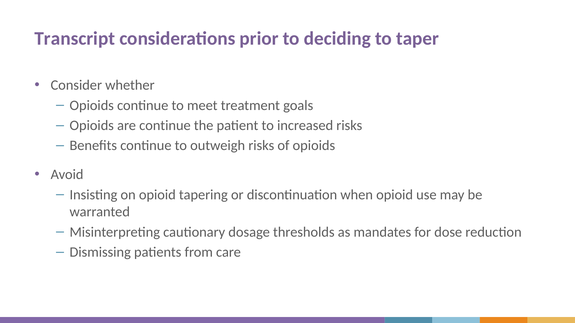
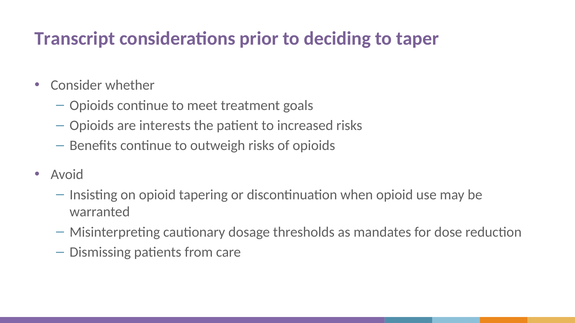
are continue: continue -> interests
